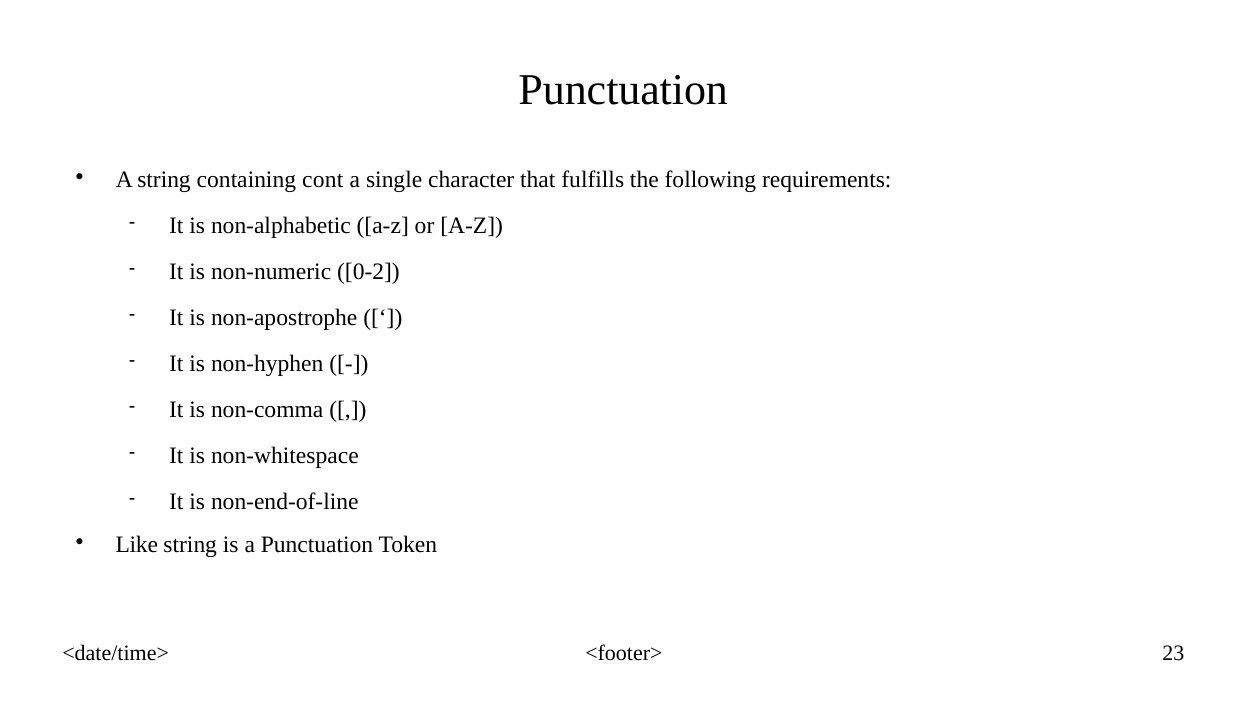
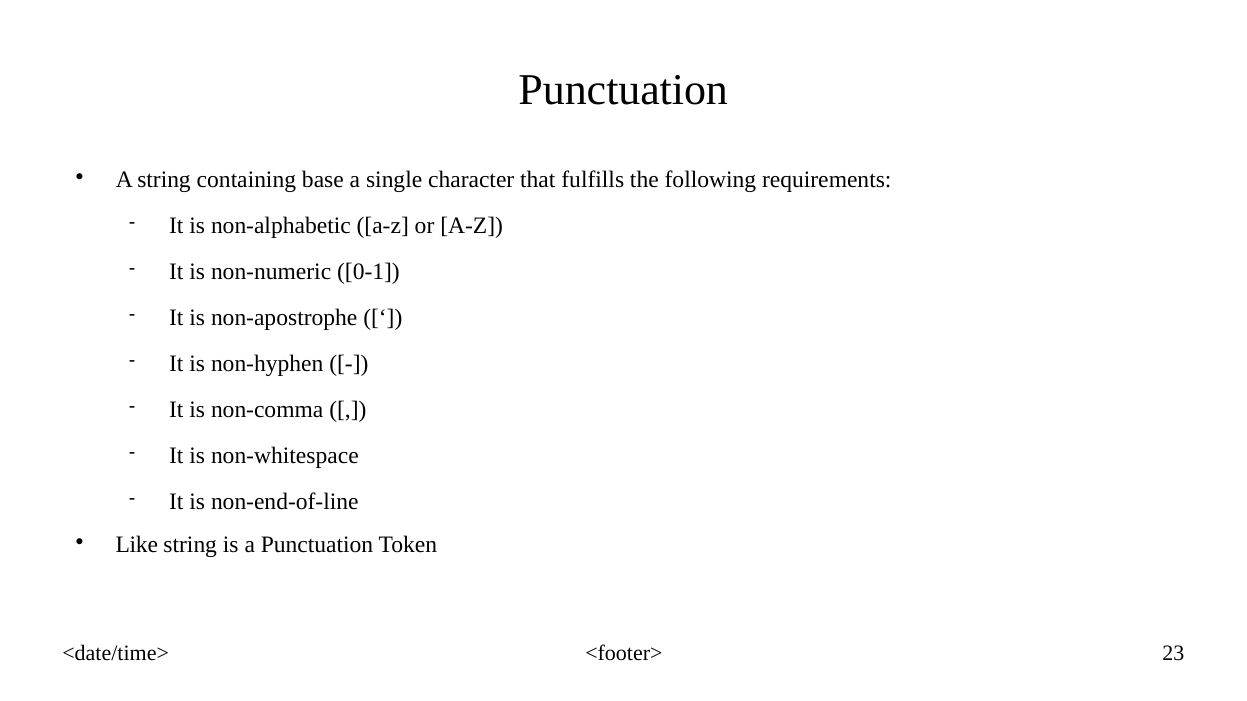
cont: cont -> base
0-2: 0-2 -> 0-1
